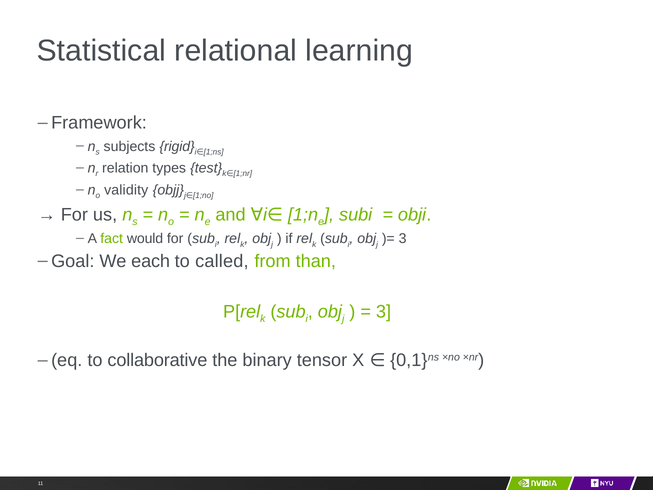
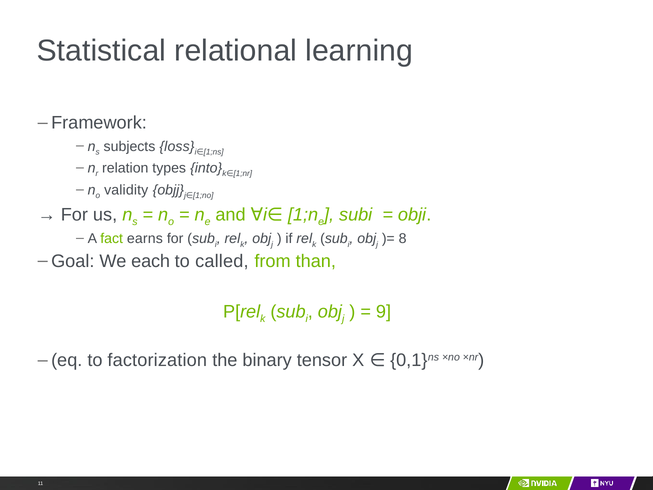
rigid: rigid -> loss
test: test -> into
would: would -> earns
3 at (403, 239): 3 -> 8
3 at (384, 311): 3 -> 9
collaborative: collaborative -> factorization
